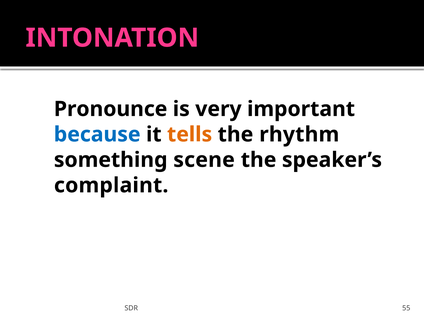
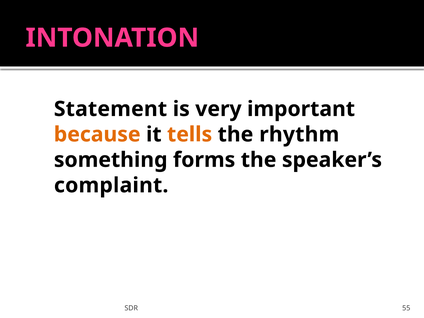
Pronounce: Pronounce -> Statement
because colour: blue -> orange
scene: scene -> forms
